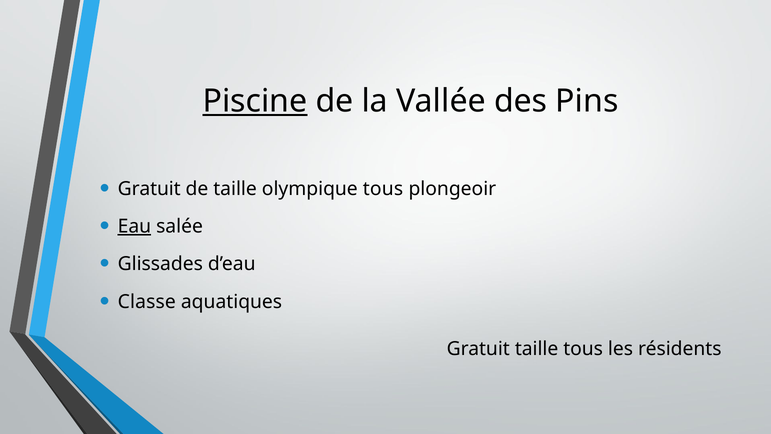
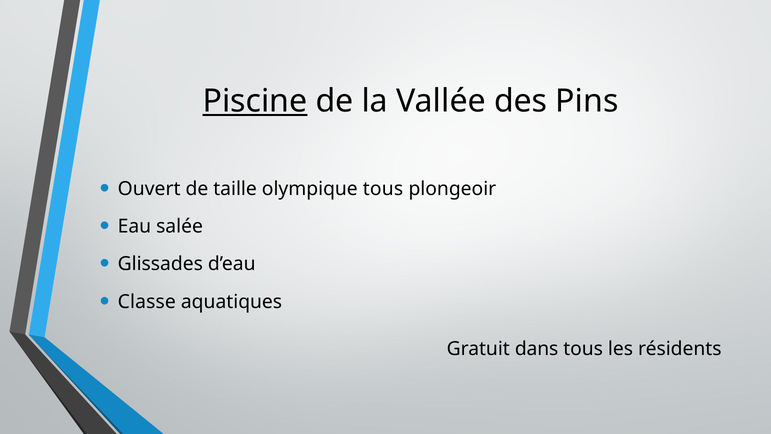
Gratuit at (149, 189): Gratuit -> Ouvert
Eau underline: present -> none
Gratuit taille: taille -> dans
